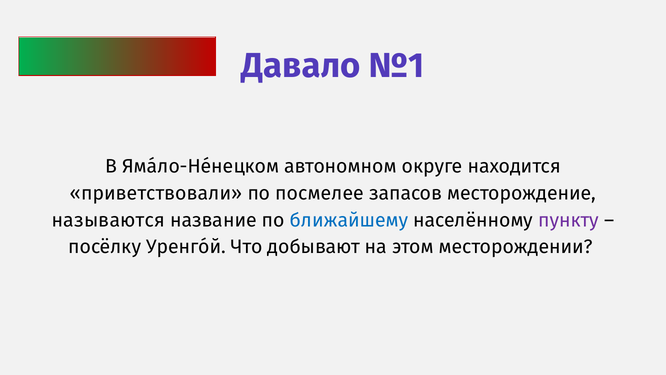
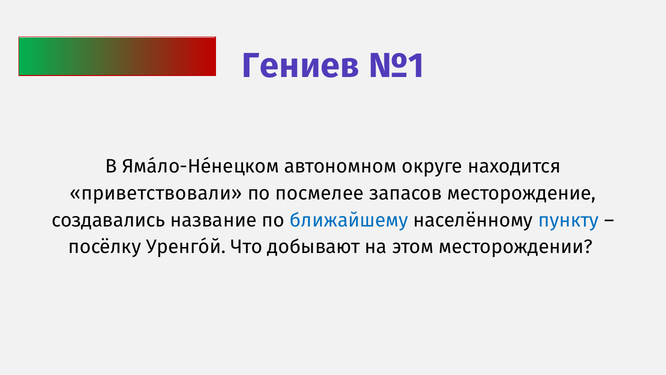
Давало: Давало -> Гениев
называются: называются -> создавались
пункту colour: purple -> blue
